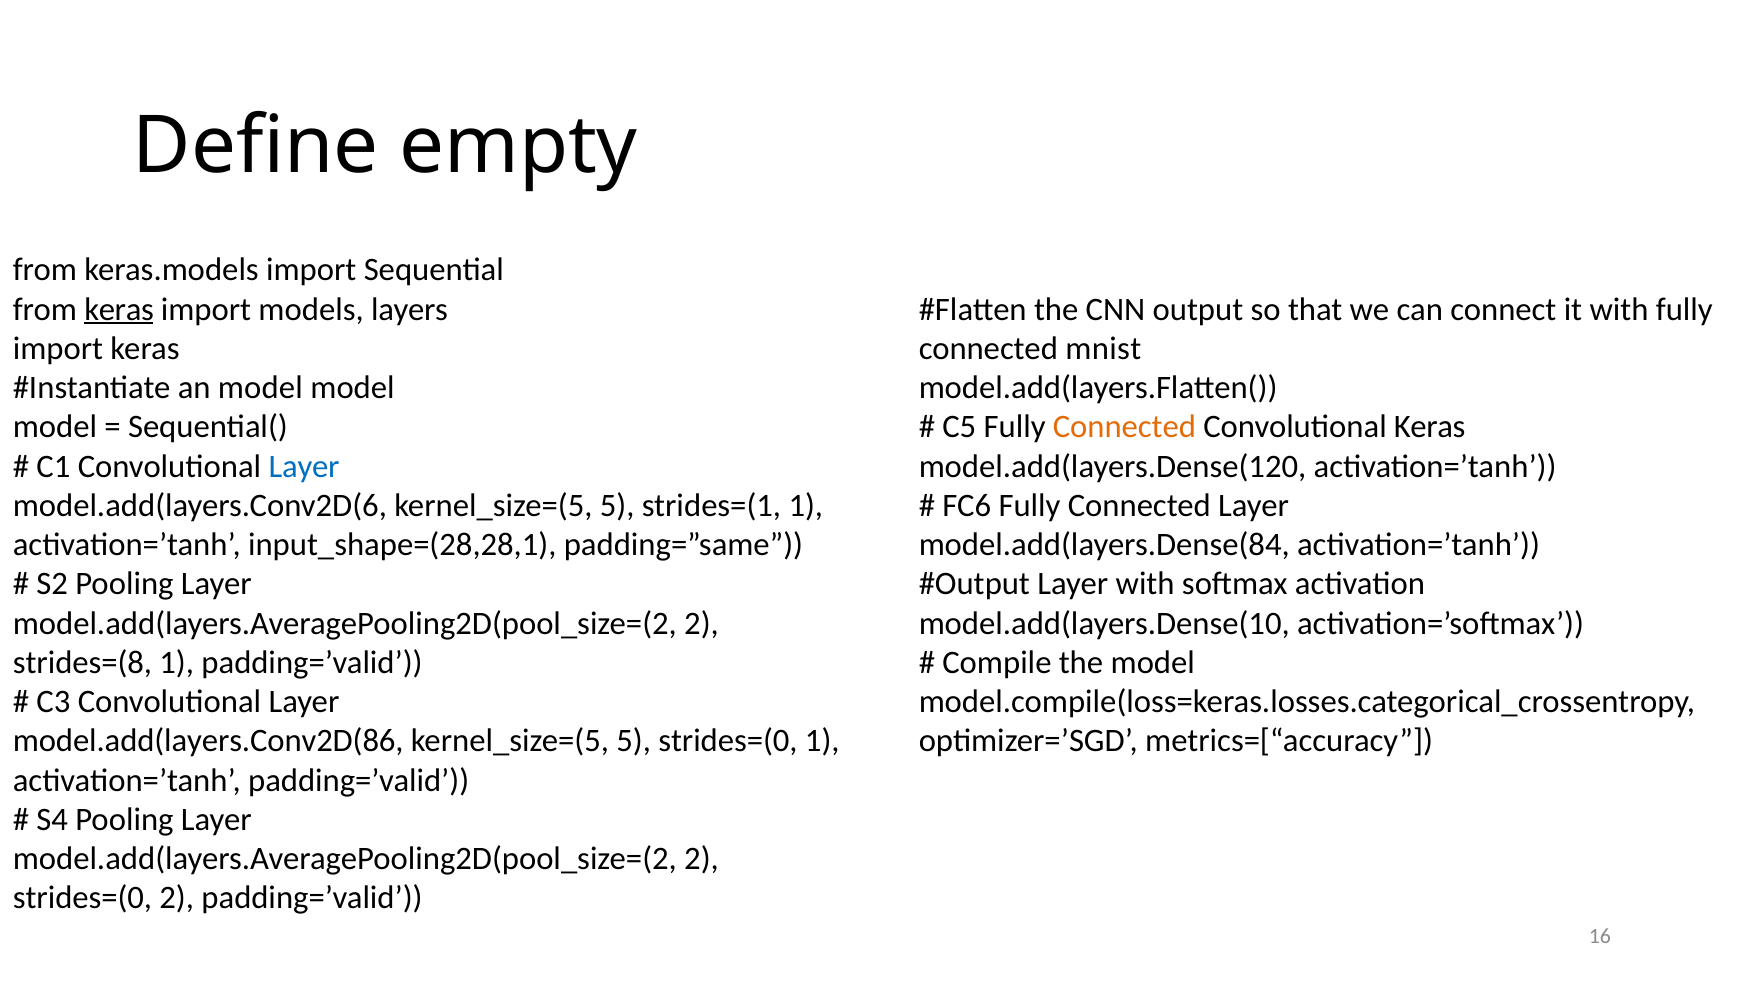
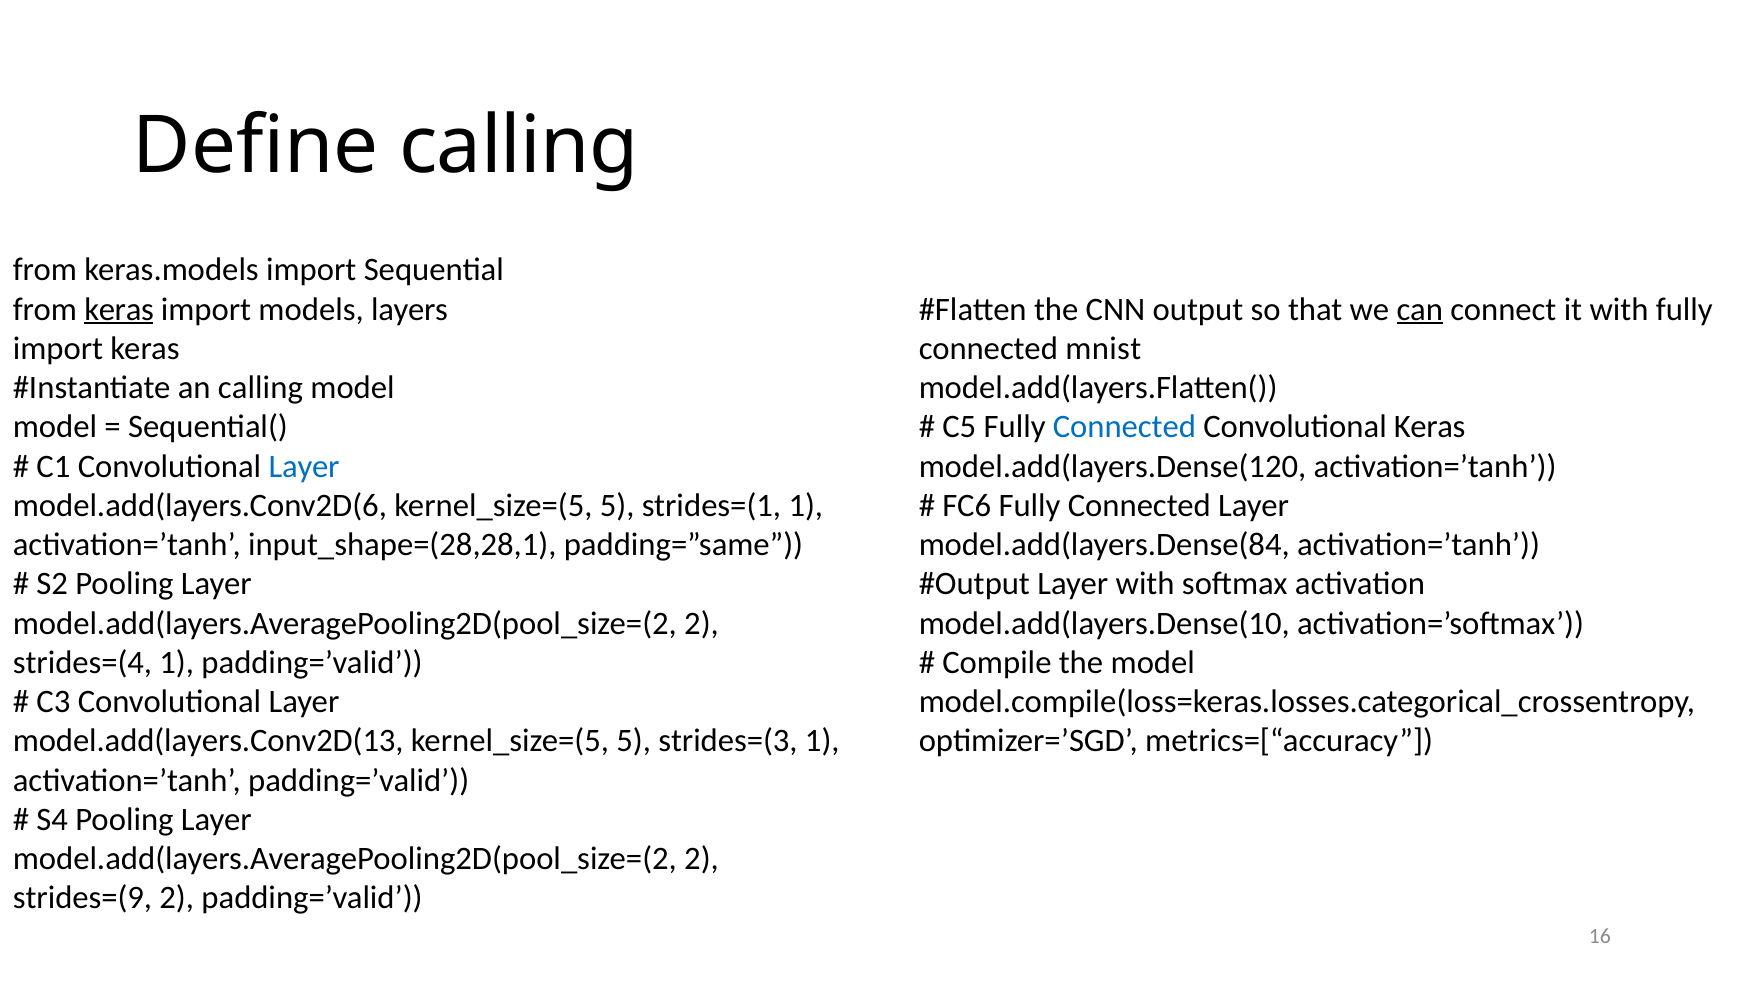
Define empty: empty -> calling
can underline: none -> present
an model: model -> calling
Connected at (1124, 427) colour: orange -> blue
strides=(8: strides=(8 -> strides=(4
model.add(layers.Conv2D(86: model.add(layers.Conv2D(86 -> model.add(layers.Conv2D(13
5 strides=(0: strides=(0 -> strides=(3
strides=(0 at (82, 898): strides=(0 -> strides=(9
